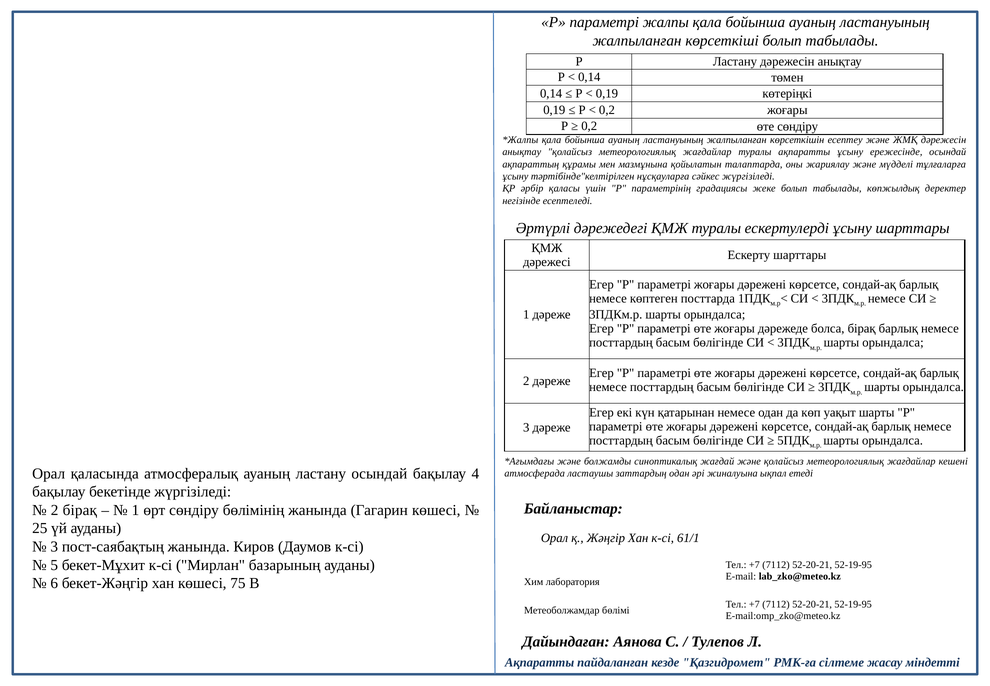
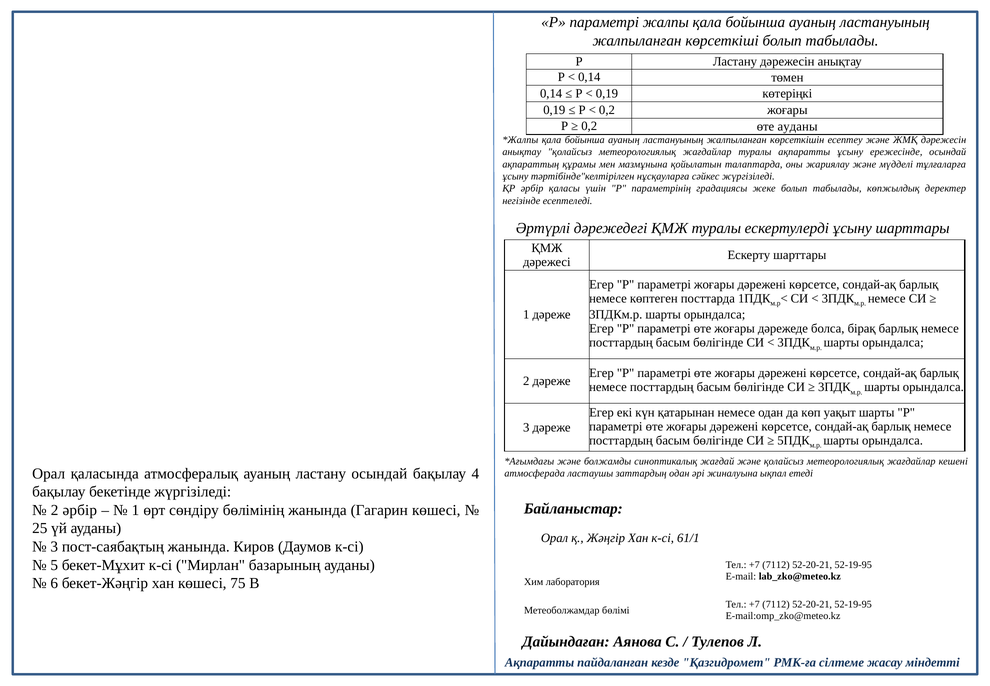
өте сөндіру: сөндіру -> ауданы
2 бірақ: бірақ -> әрбір
